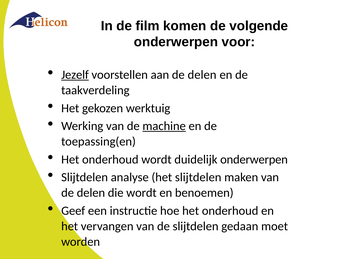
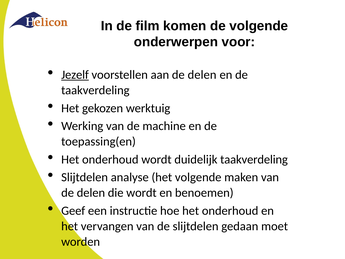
machine underline: present -> none
duidelijk onderwerpen: onderwerpen -> taakverdeling
het slijtdelen: slijtdelen -> volgende
